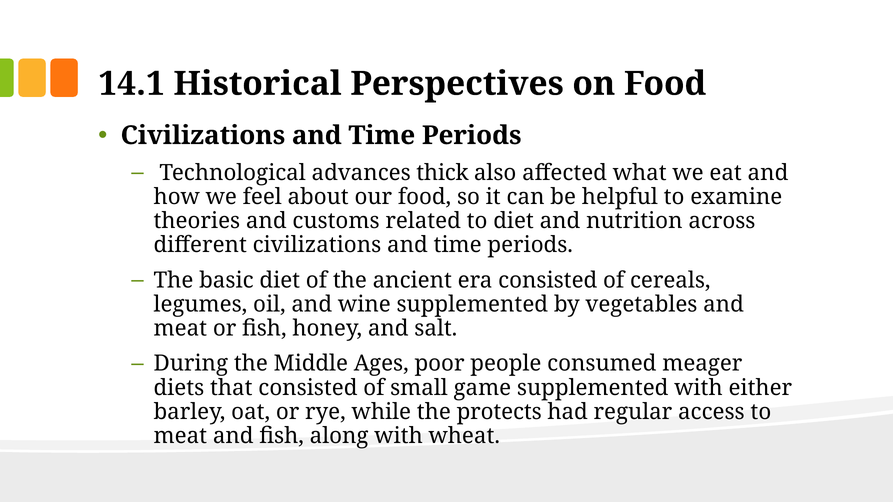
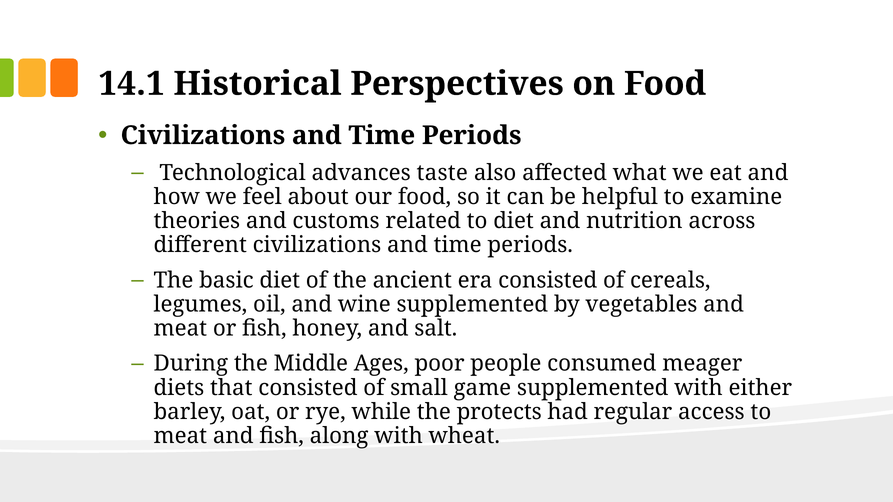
thick: thick -> taste
